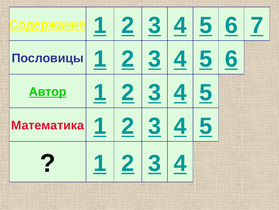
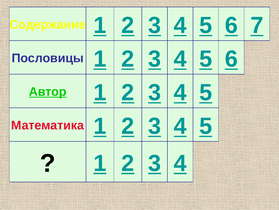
Содержание underline: present -> none
